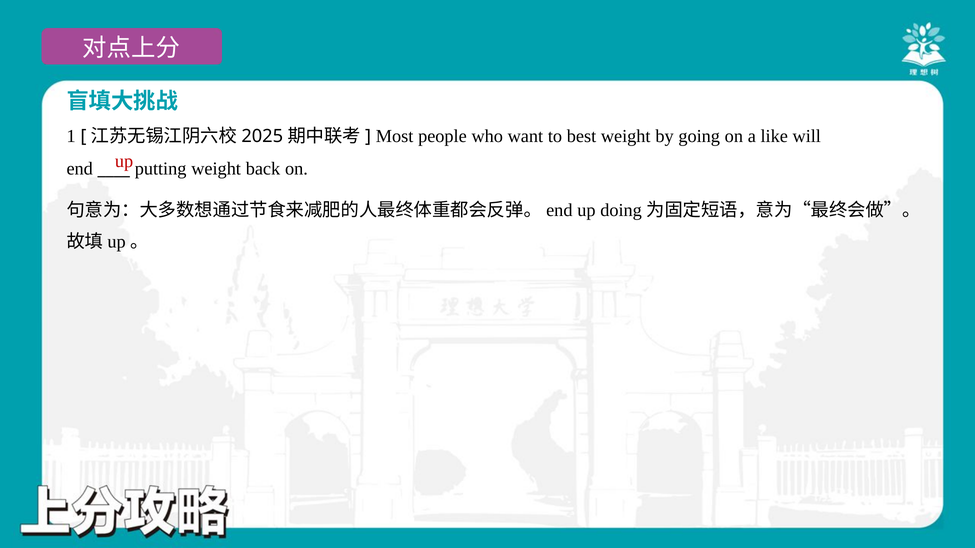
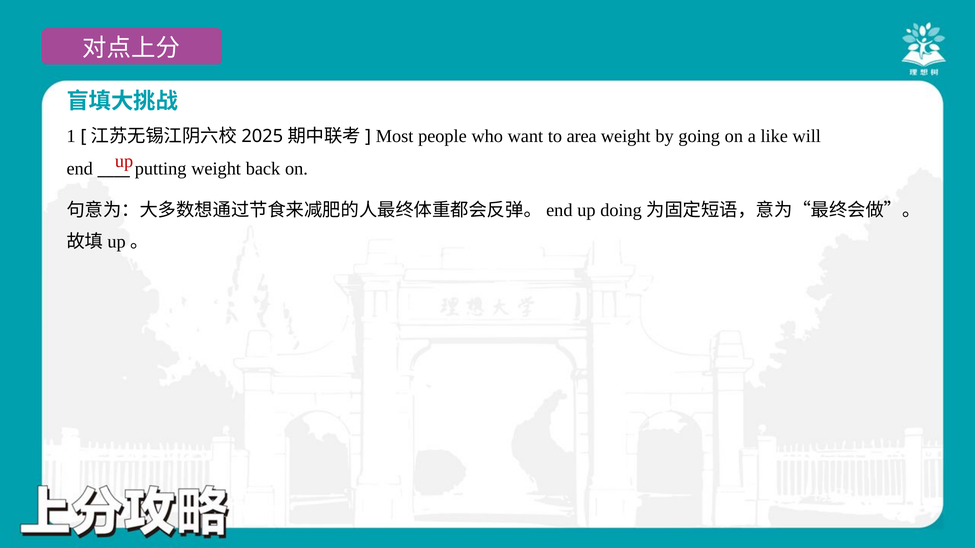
best: best -> area
